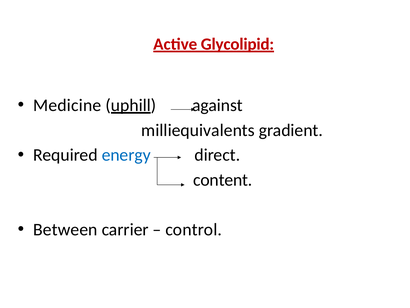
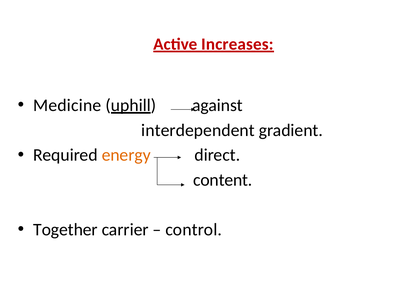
Glycolipid: Glycolipid -> Increases
milliequivalents: milliequivalents -> interdependent
energy colour: blue -> orange
Between: Between -> Together
